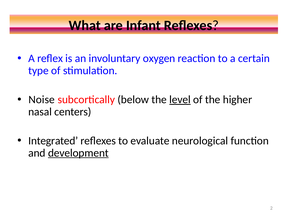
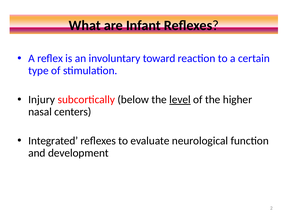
oxygen: oxygen -> toward
Noise: Noise -> Injury
development underline: present -> none
